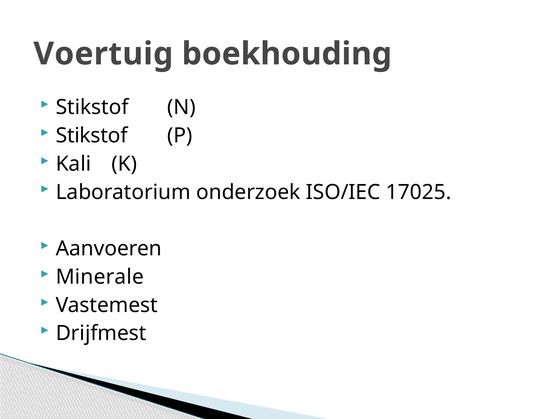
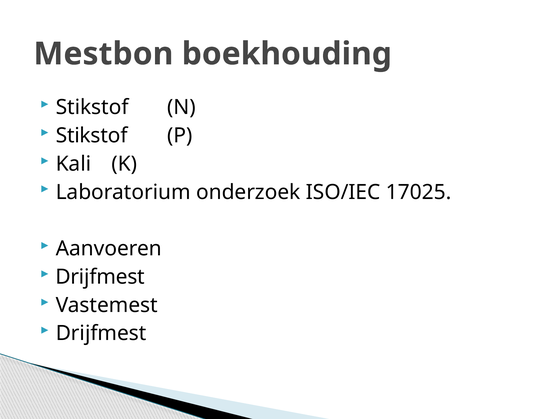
Voertuig: Voertuig -> Mestbon
Minerale at (100, 277): Minerale -> Drijfmest
